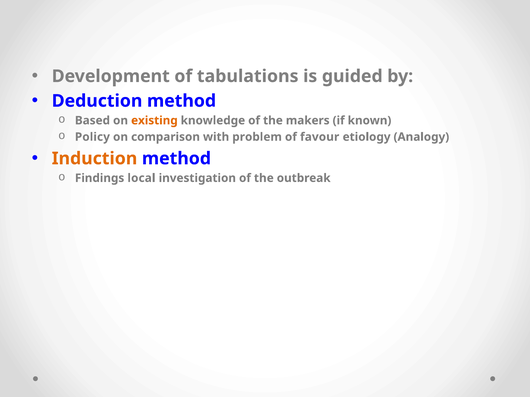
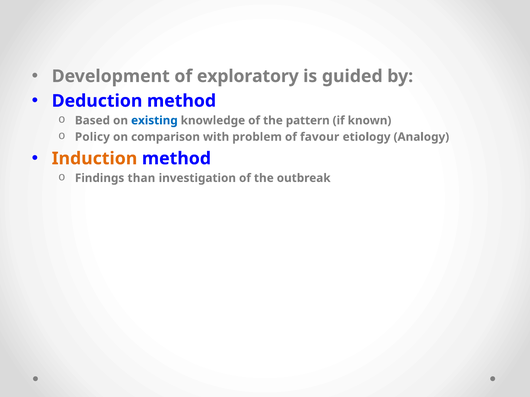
tabulations: tabulations -> exploratory
existing colour: orange -> blue
makers: makers -> pattern
local: local -> than
